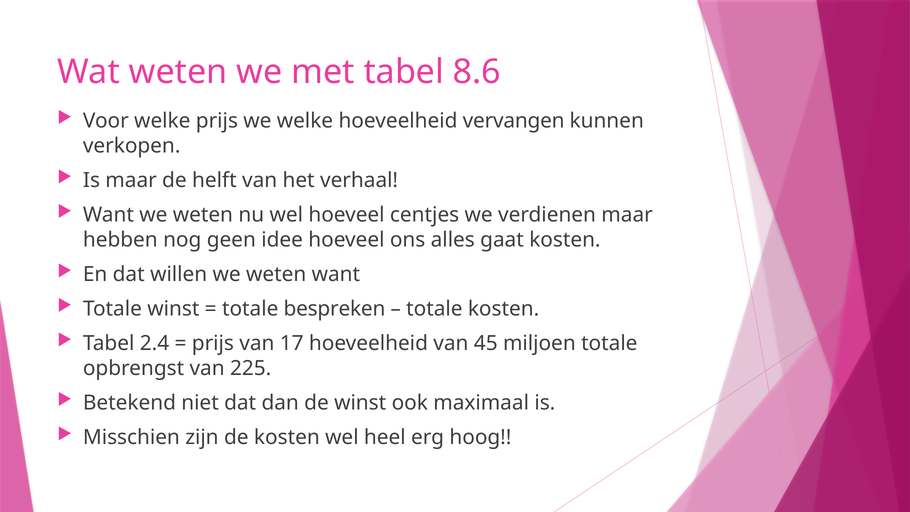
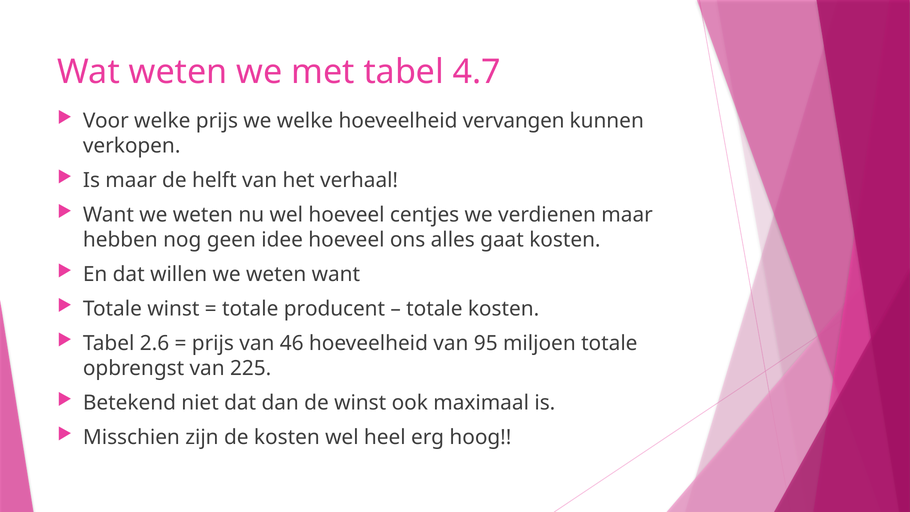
8.6: 8.6 -> 4.7
bespreken: bespreken -> producent
2.4: 2.4 -> 2.6
17: 17 -> 46
45: 45 -> 95
